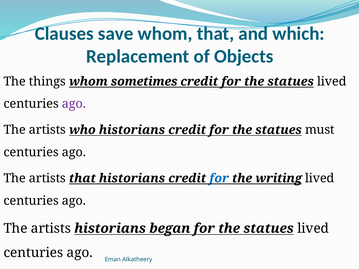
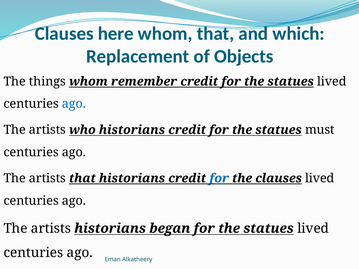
save: save -> here
sometimes: sometimes -> remember
ago at (74, 104) colour: purple -> blue
the writing: writing -> clauses
